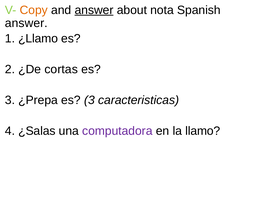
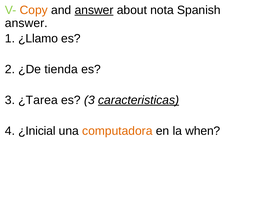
cortas: cortas -> tienda
¿Prepa: ¿Prepa -> ¿Tarea
caracteristicas underline: none -> present
¿Salas: ¿Salas -> ¿Inicial
computadora colour: purple -> orange
llamo: llamo -> when
